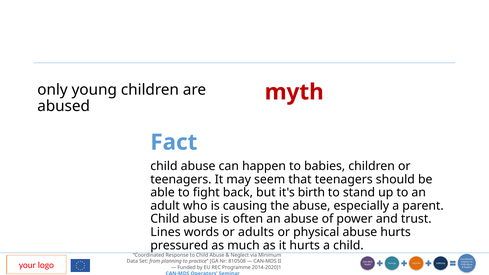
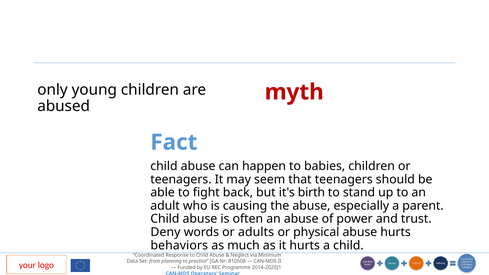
Lines: Lines -> Deny
pressured: pressured -> behaviors
